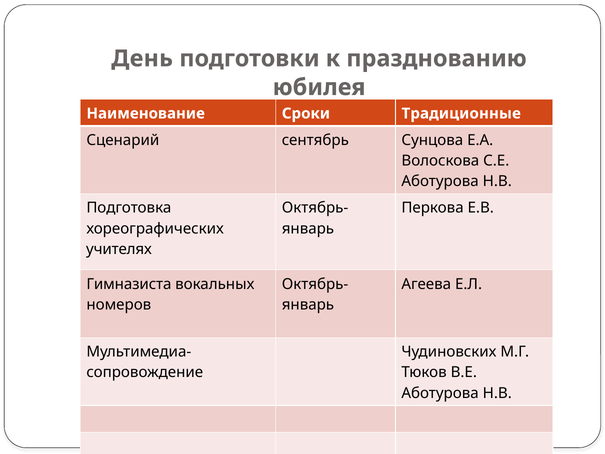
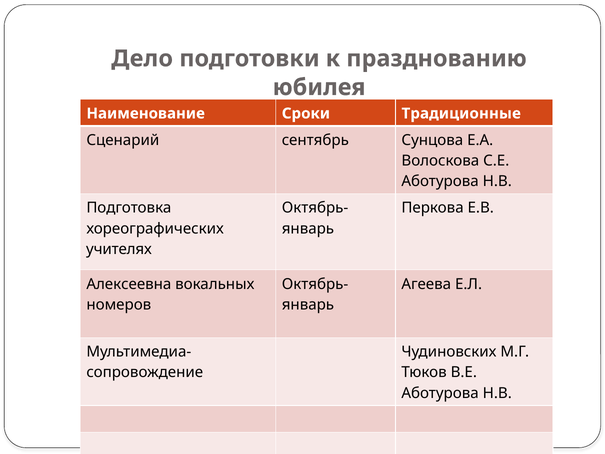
День: День -> Дело
Гимназиста: Гимназиста -> Алексеевна
